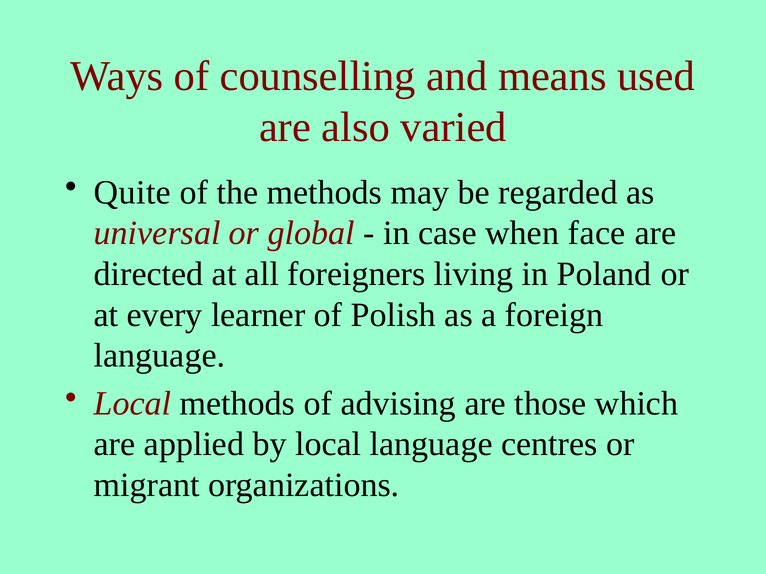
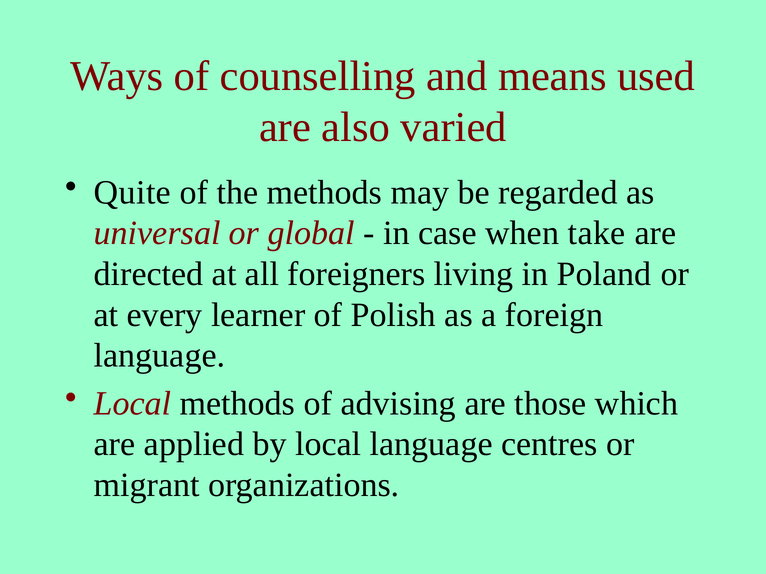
face: face -> take
